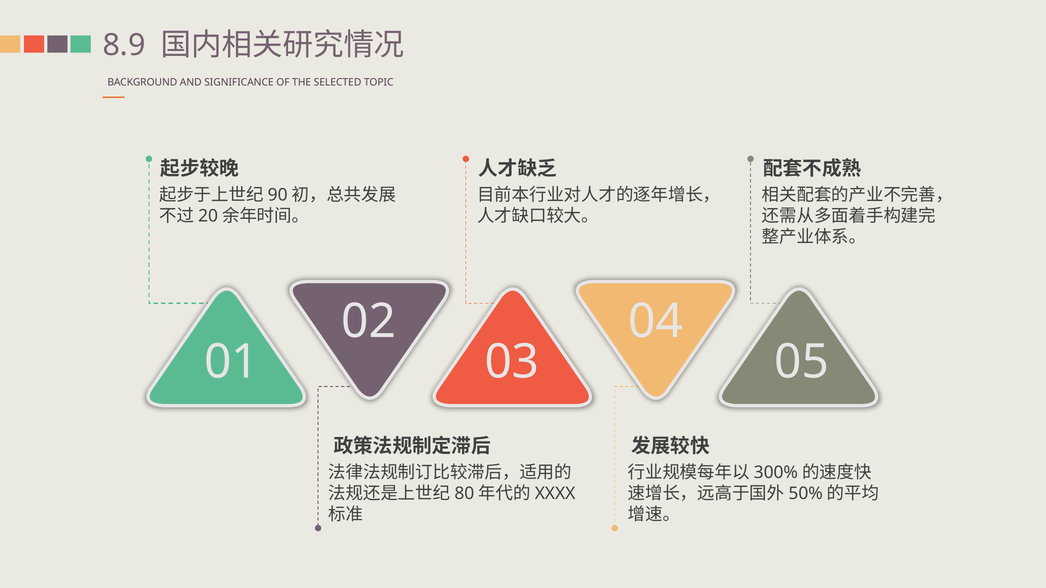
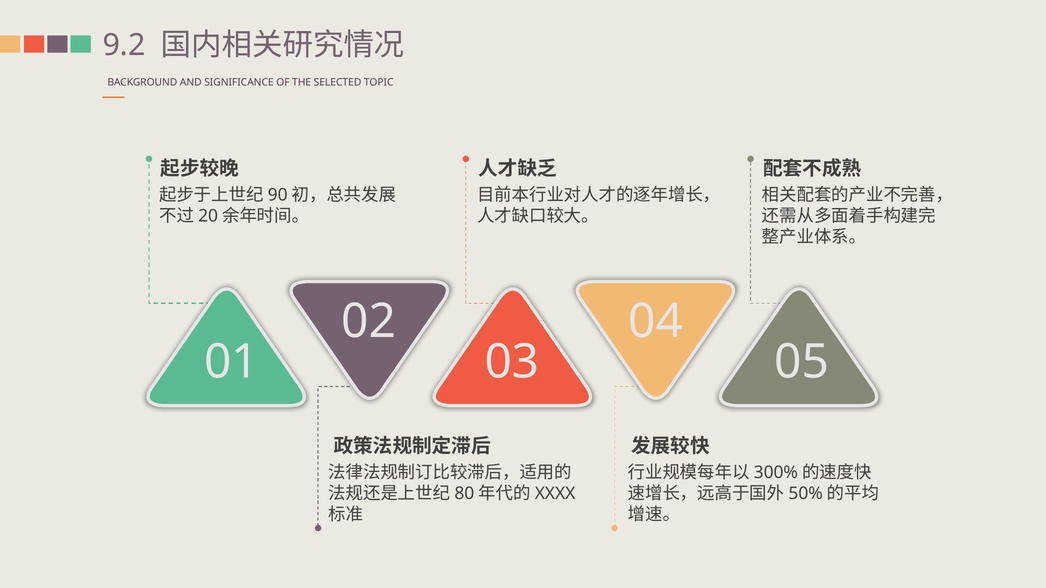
8.9: 8.9 -> 9.2
